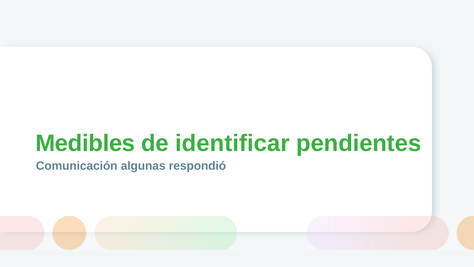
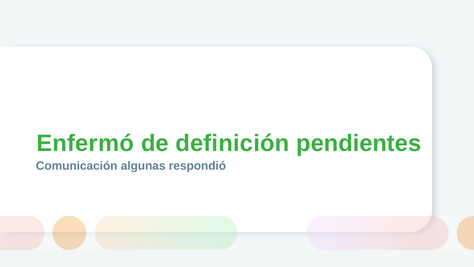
Medibles: Medibles -> Enfermó
identificar: identificar -> definición
